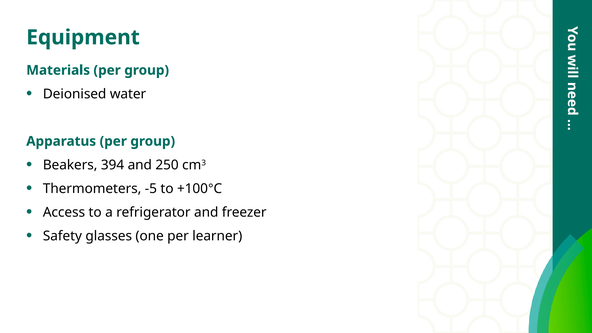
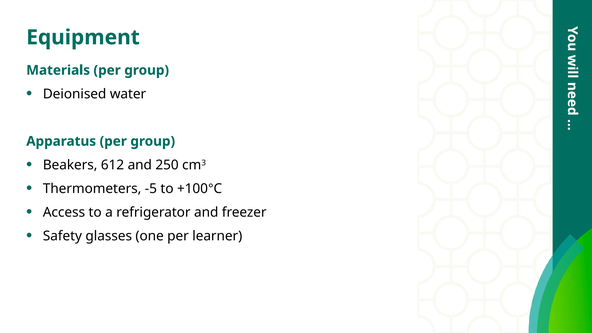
394: 394 -> 612
